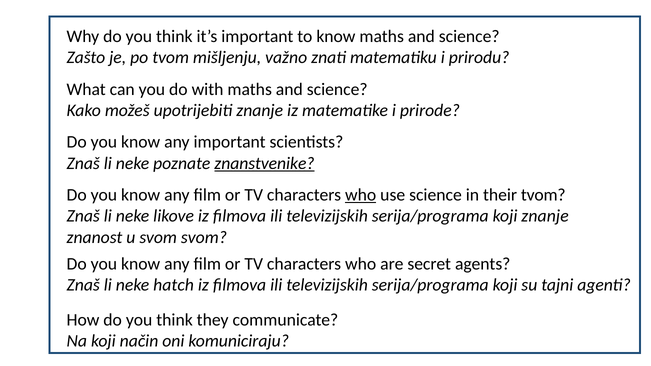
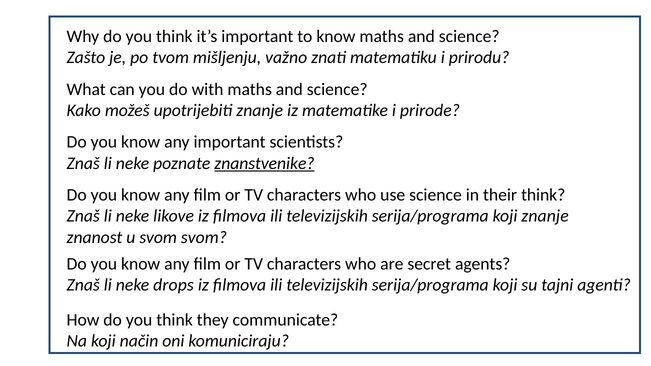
who at (361, 195) underline: present -> none
their tvom: tvom -> think
hatch: hatch -> drops
